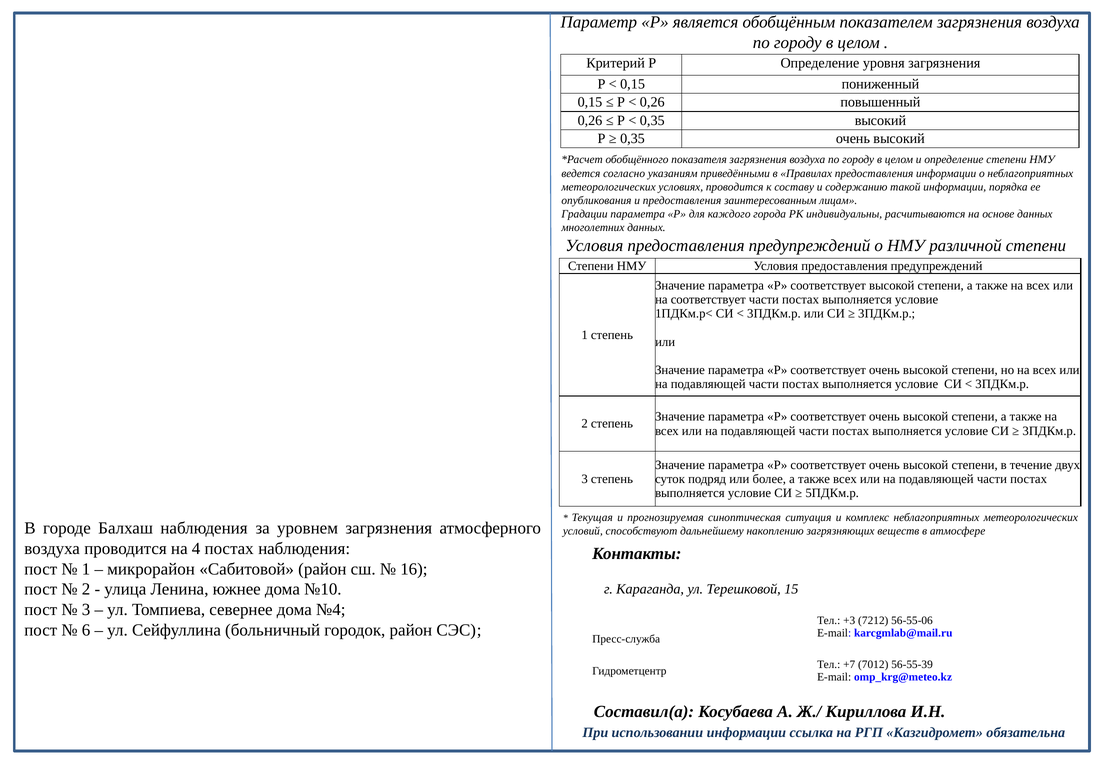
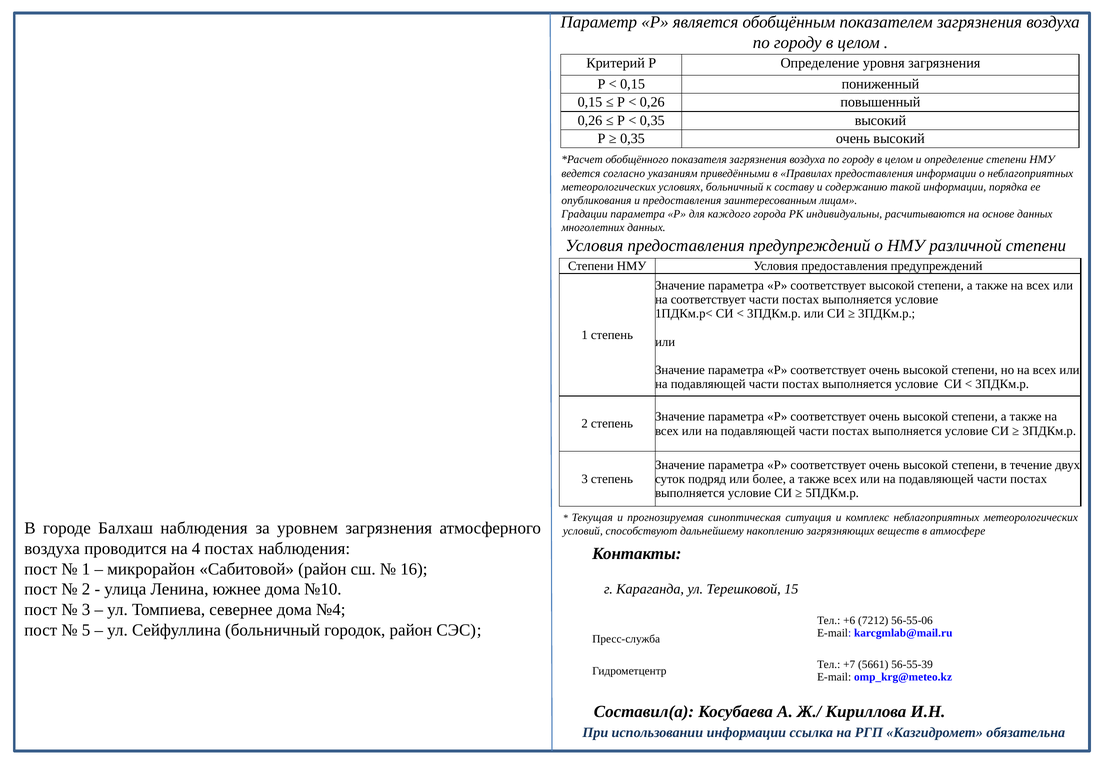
условиях проводится: проводится -> больничный
+3: +3 -> +6
6: 6 -> 5
7012: 7012 -> 5661
